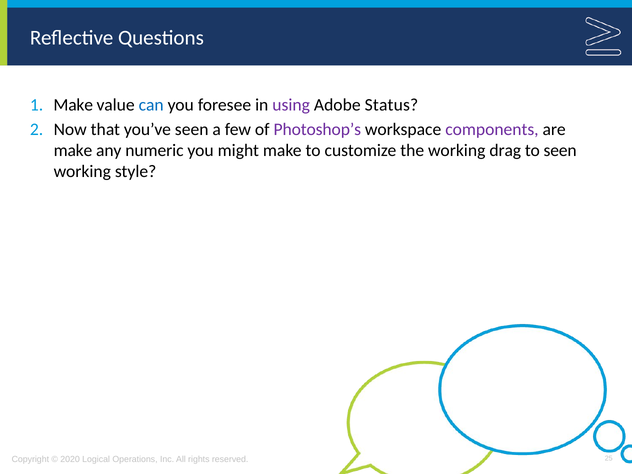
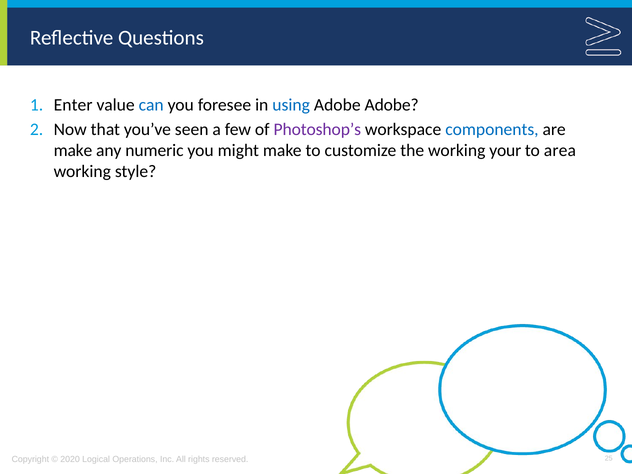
Make at (73, 105): Make -> Enter
using colour: purple -> blue
Adobe Status: Status -> Adobe
components colour: purple -> blue
drag: drag -> your
to seen: seen -> area
